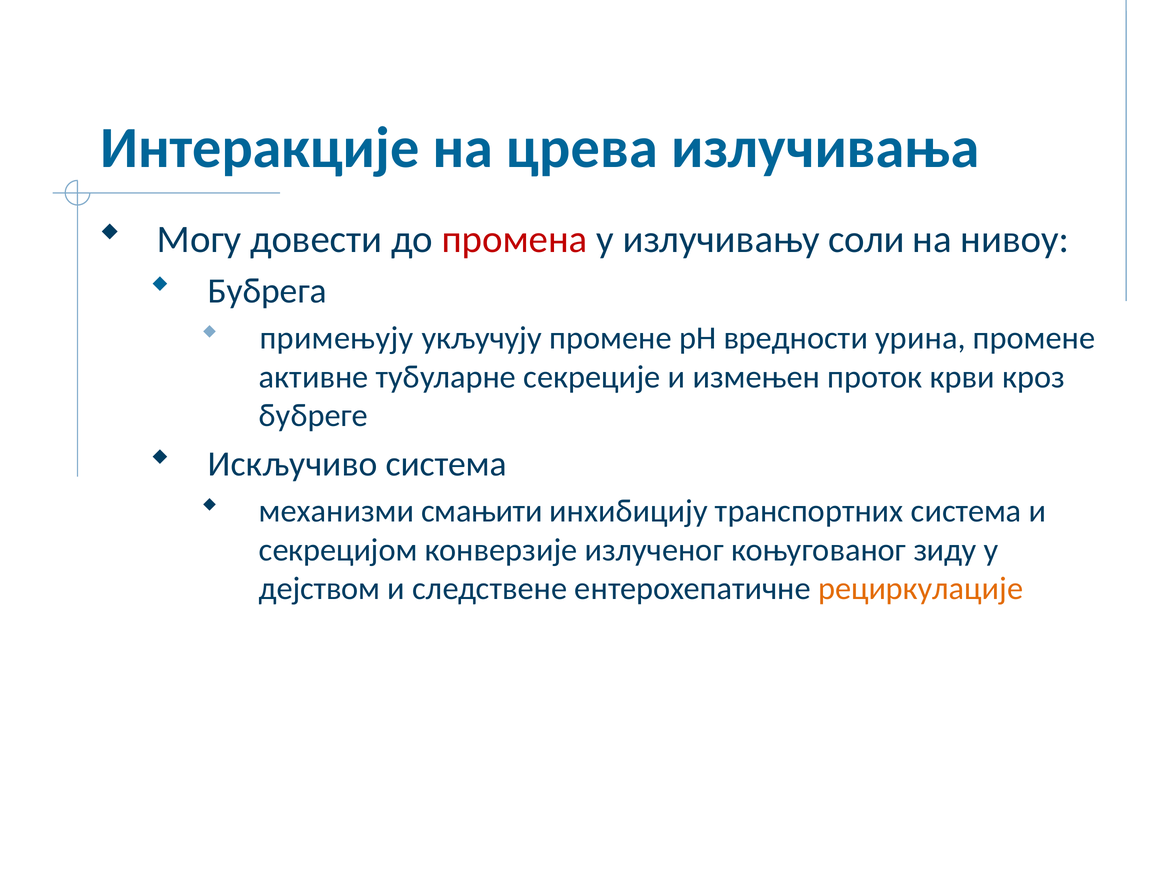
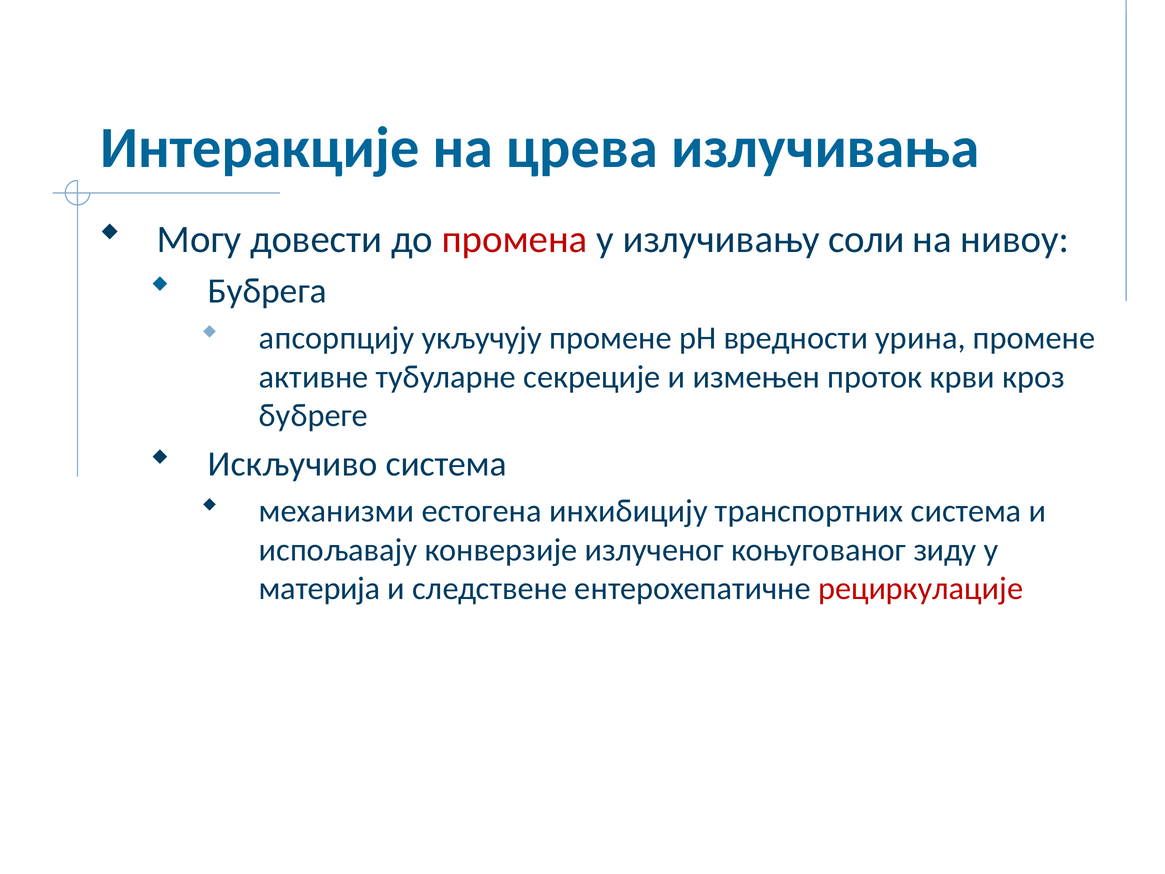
примењују: примењују -> апсорпцију
смањити: смањити -> естогена
секрецијом: секрецијом -> испољавају
дејством: дејством -> материја
рециркулације colour: orange -> red
